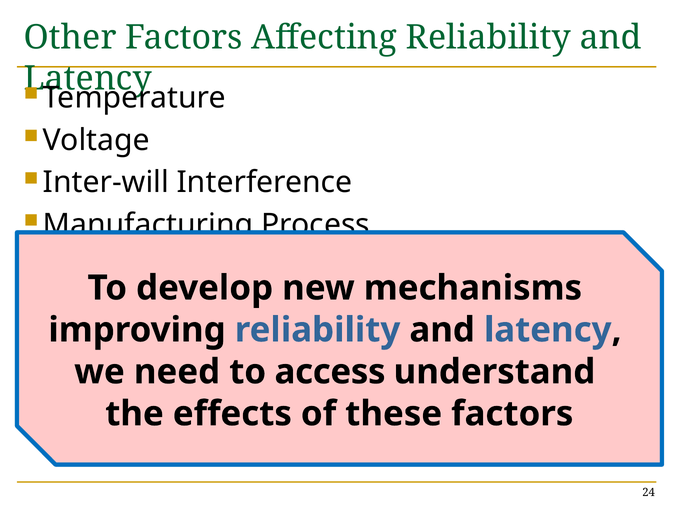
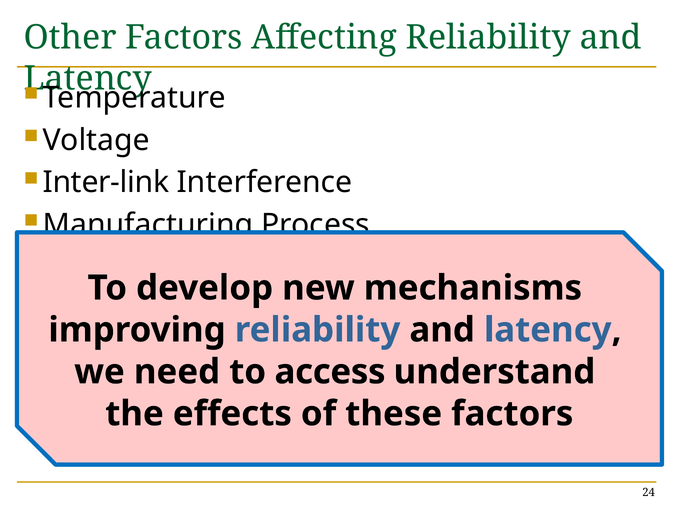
Inter-will: Inter-will -> Inter-link
